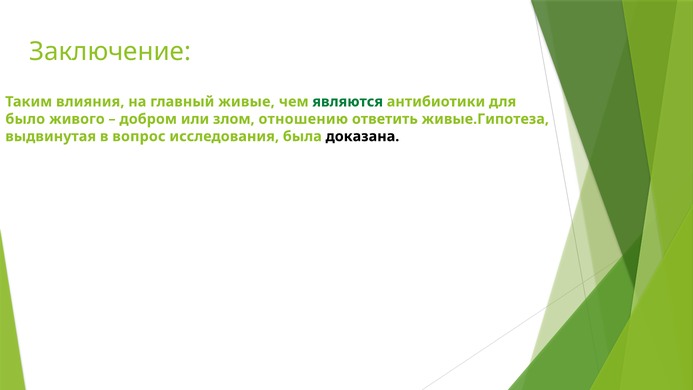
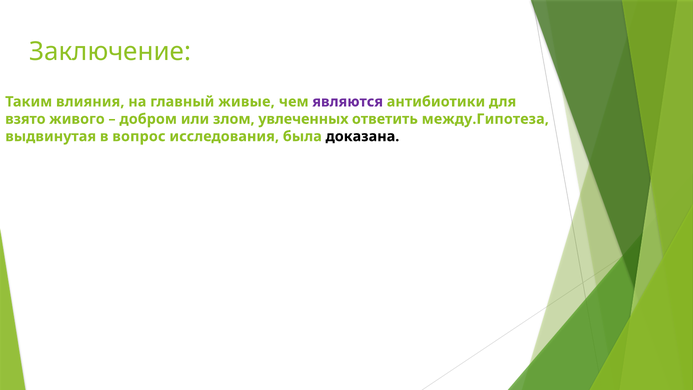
являются colour: green -> purple
было: было -> взято
отношению: отношению -> увлеченных
живые.Гипотеза: живые.Гипотеза -> между.Гипотеза
